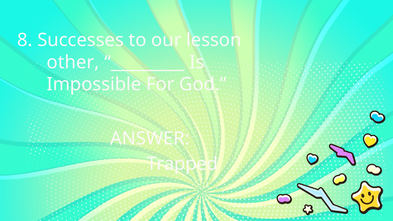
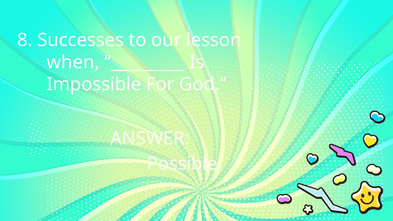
other: other -> when
Trapped: Trapped -> Possible
